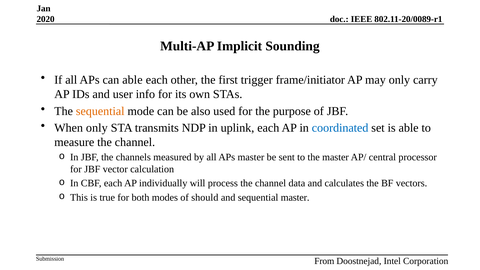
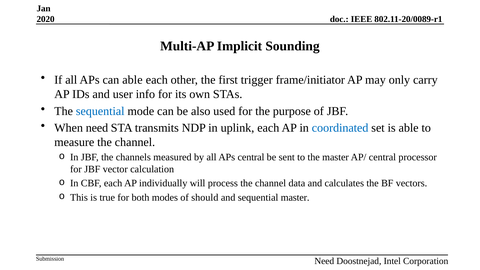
sequential at (100, 111) colour: orange -> blue
When only: only -> need
APs master: master -> central
From at (324, 261): From -> Need
